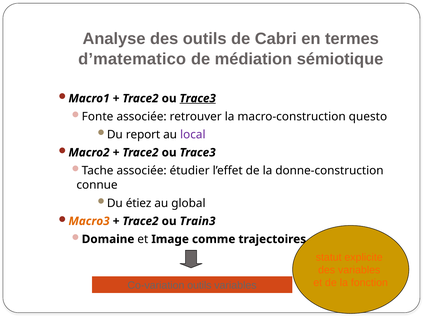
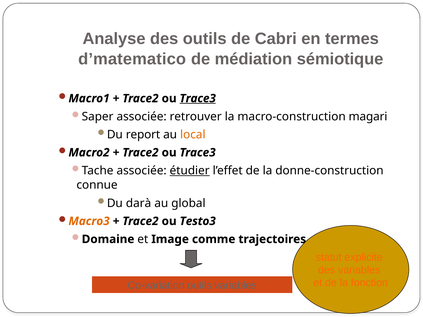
Fonte: Fonte -> Saper
questo: questo -> magari
local colour: purple -> orange
étudier underline: none -> present
étiez: étiez -> darà
Train3: Train3 -> Testo3
